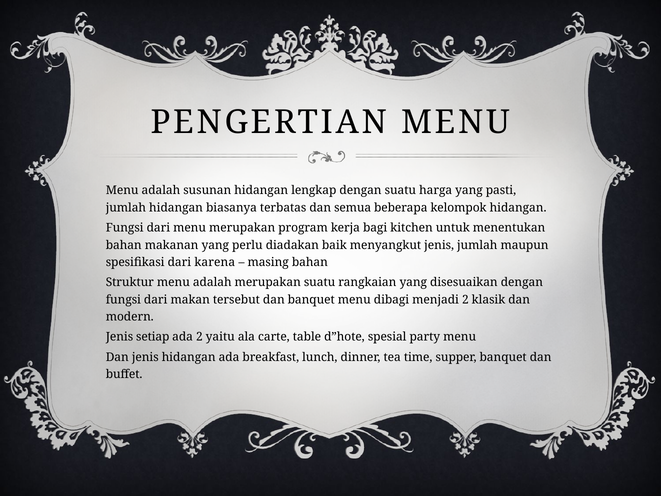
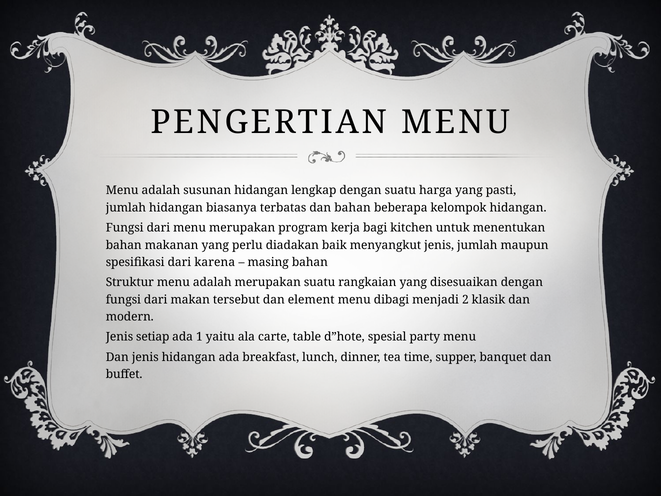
dan semua: semua -> bahan
dan banquet: banquet -> element
ada 2: 2 -> 1
